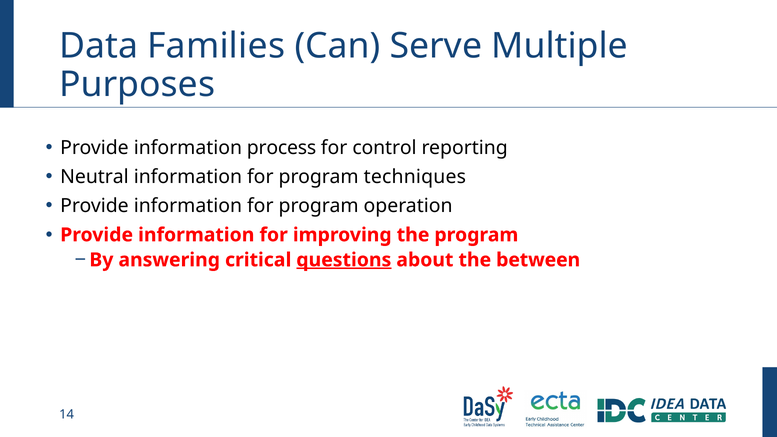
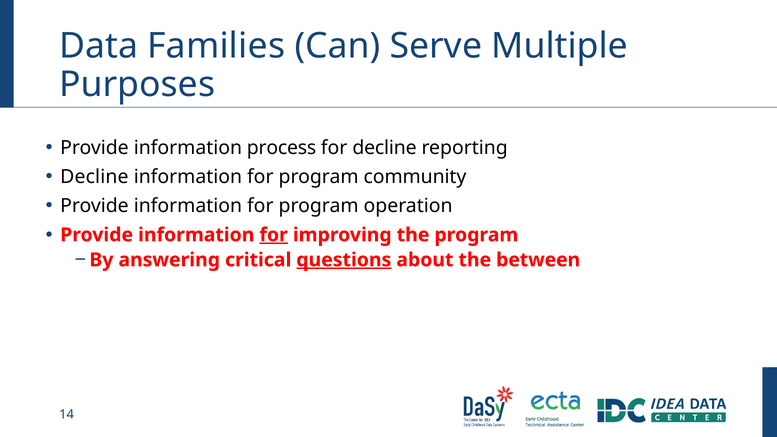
for control: control -> decline
Neutral at (94, 177): Neutral -> Decline
techniques: techniques -> community
for at (274, 235) underline: none -> present
